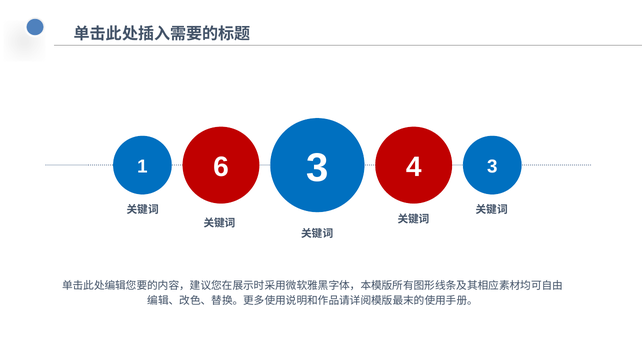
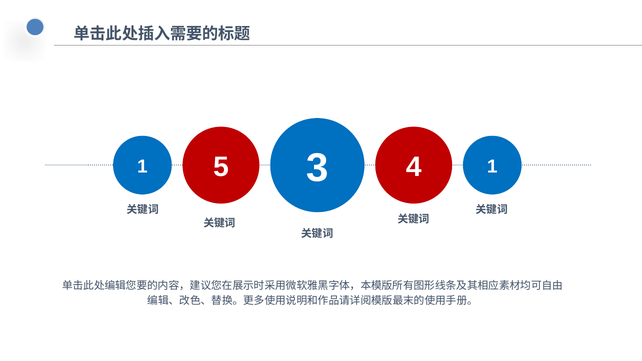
6: 6 -> 5
4 3: 3 -> 1
